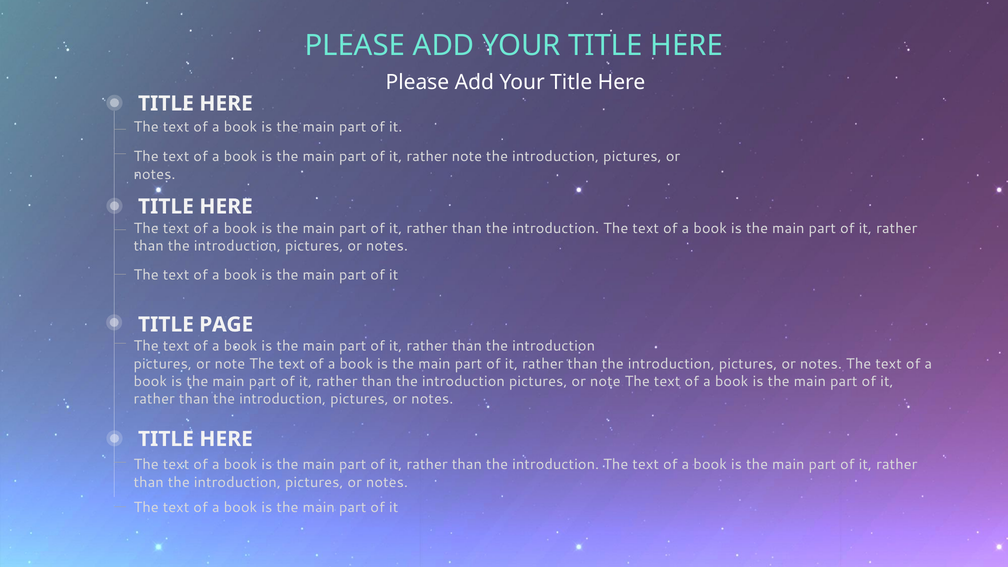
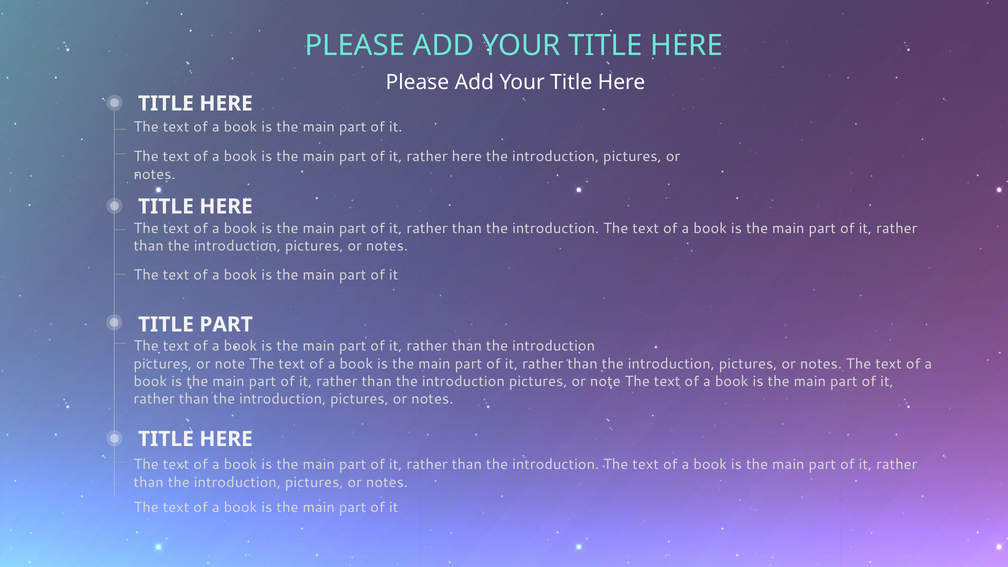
rather note: note -> here
TITLE PAGE: PAGE -> PART
